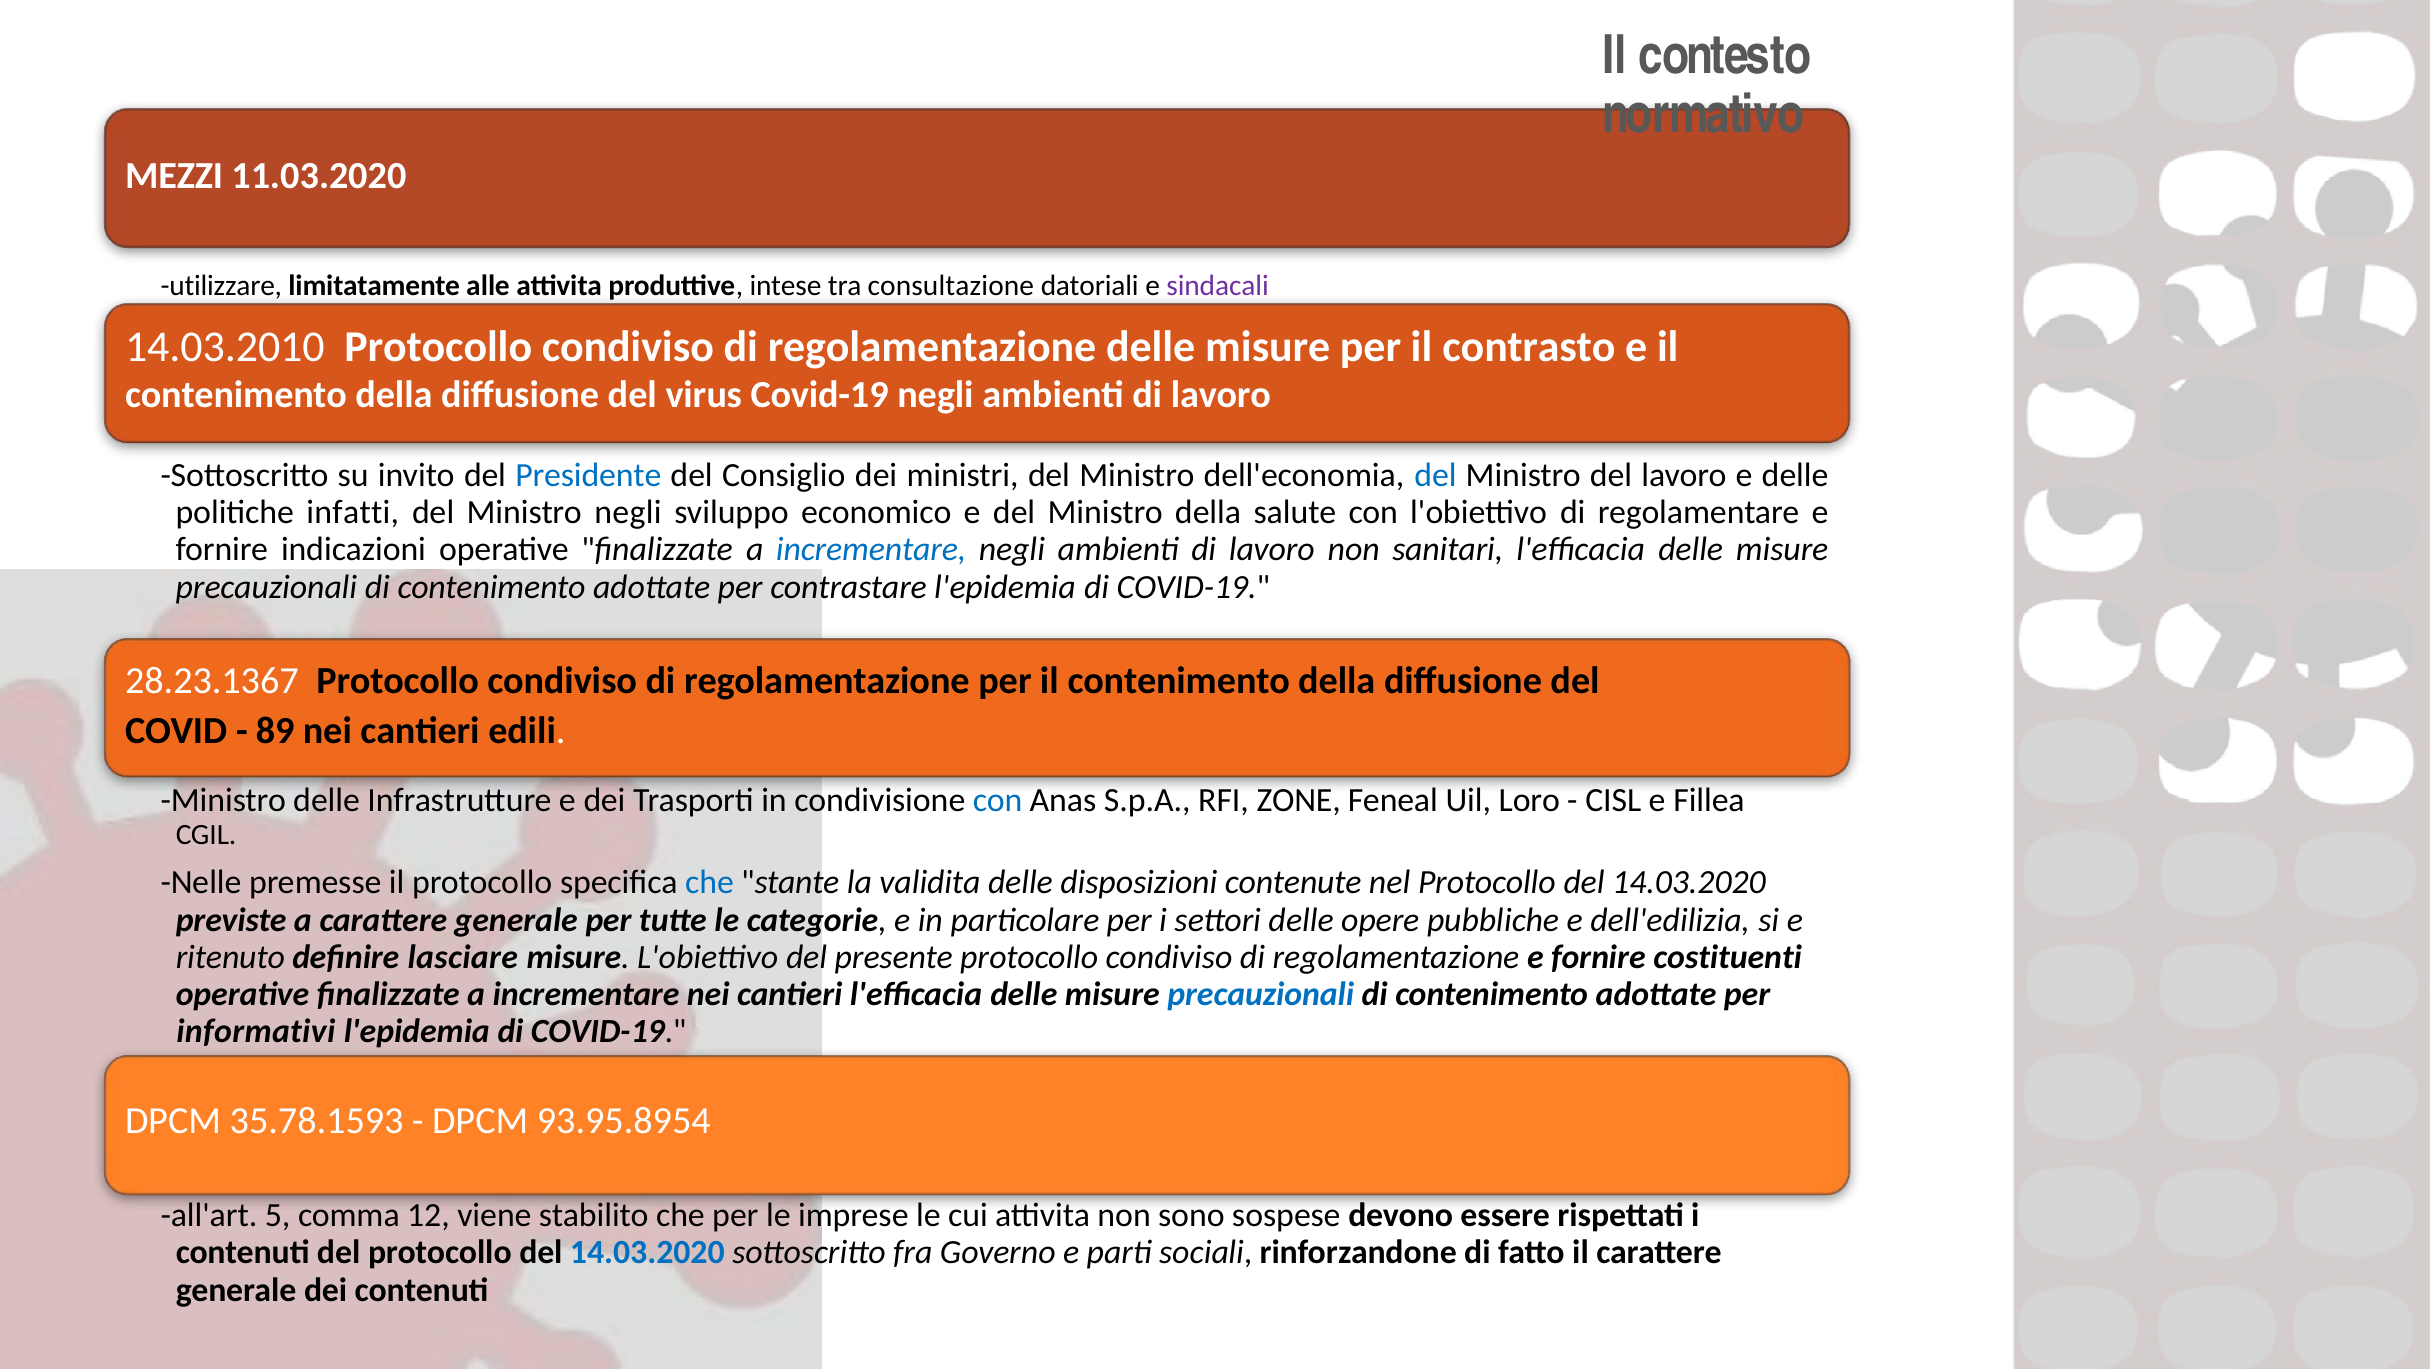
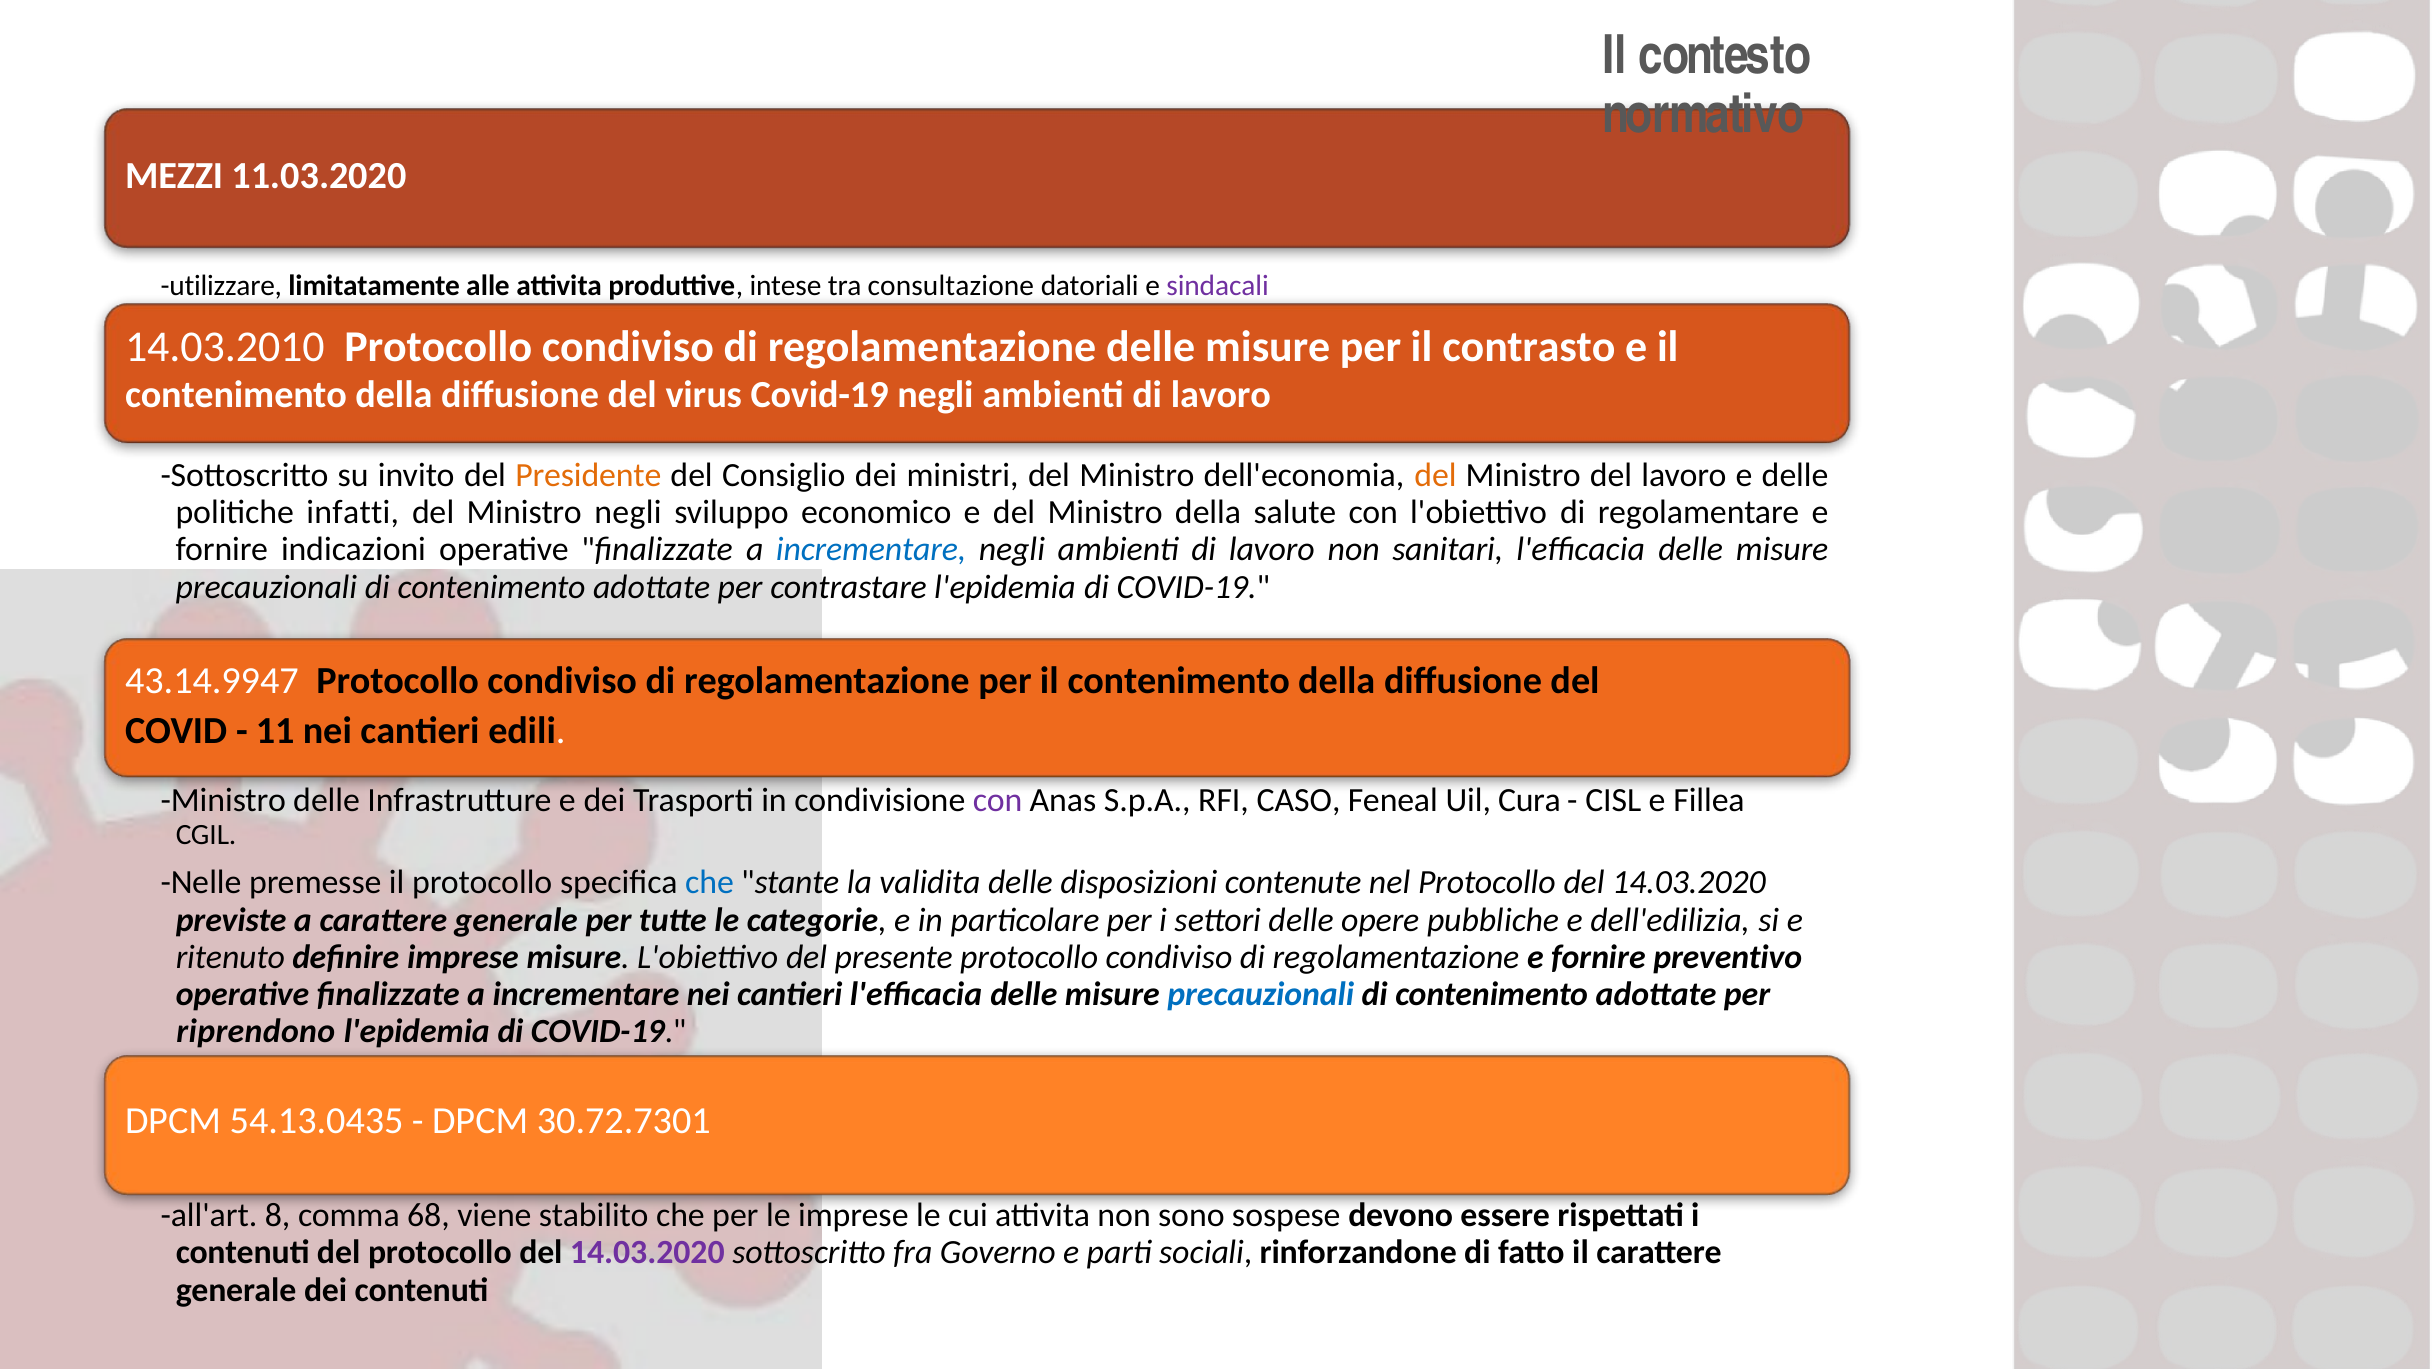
Presidente colour: blue -> orange
del at (1436, 476) colour: blue -> orange
28.23.1367: 28.23.1367 -> 43.14.9947
89: 89 -> 11
con at (998, 800) colour: blue -> purple
ZONE: ZONE -> CASO
Loro: Loro -> Cura
definire lasciare: lasciare -> imprese
costituenti: costituenti -> preventivo
informativi: informativi -> riprendono
35.78.1593: 35.78.1593 -> 54.13.0435
93.95.8954: 93.95.8954 -> 30.72.7301
5: 5 -> 8
12: 12 -> 68
14.03.2020 at (647, 1253) colour: blue -> purple
